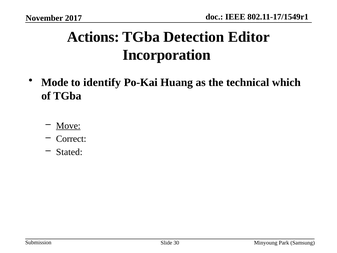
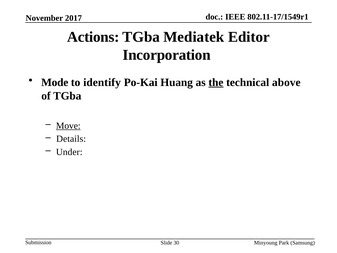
Detection: Detection -> Mediatek
the underline: none -> present
which: which -> above
Correct: Correct -> Details
Stated: Stated -> Under
